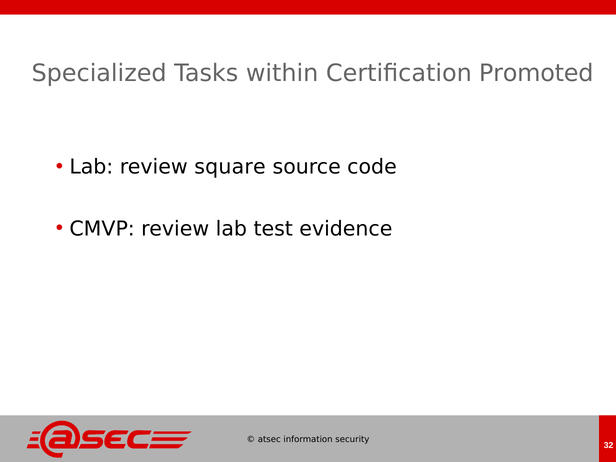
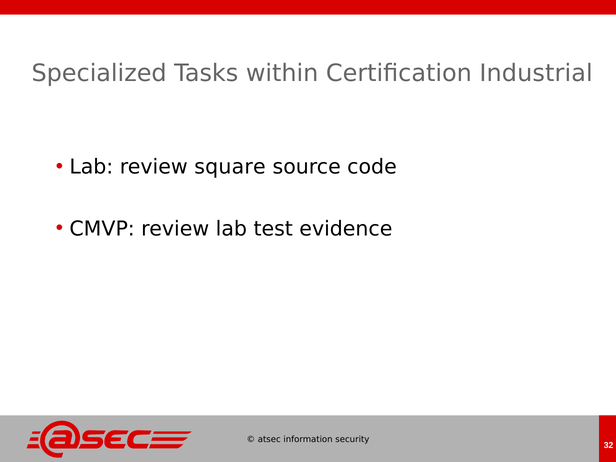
Promoted: Promoted -> Industrial
